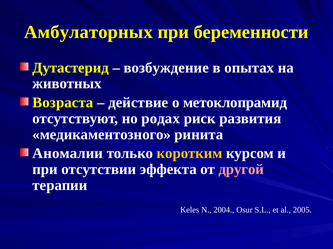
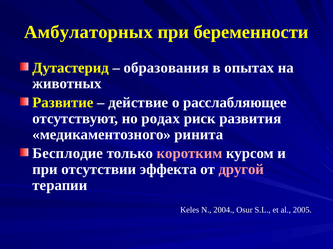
возбуждение: возбуждение -> образования
Возраста: Возраста -> Развитие
метоклопрамид: метоклопрамид -> расслабляющее
Аномалии: Аномалии -> Бесплодие
коротким colour: yellow -> pink
